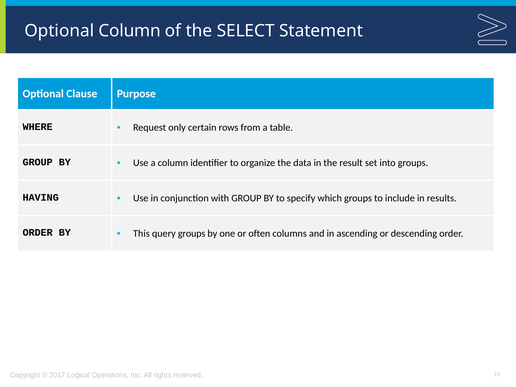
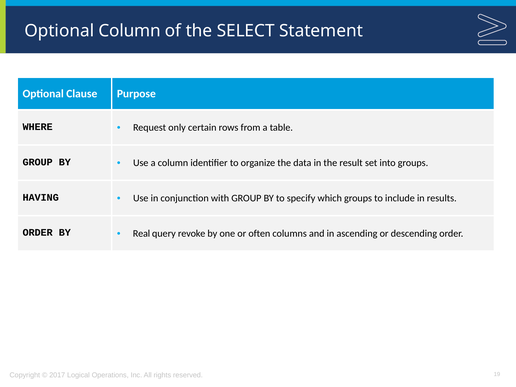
This: This -> Real
query groups: groups -> revoke
